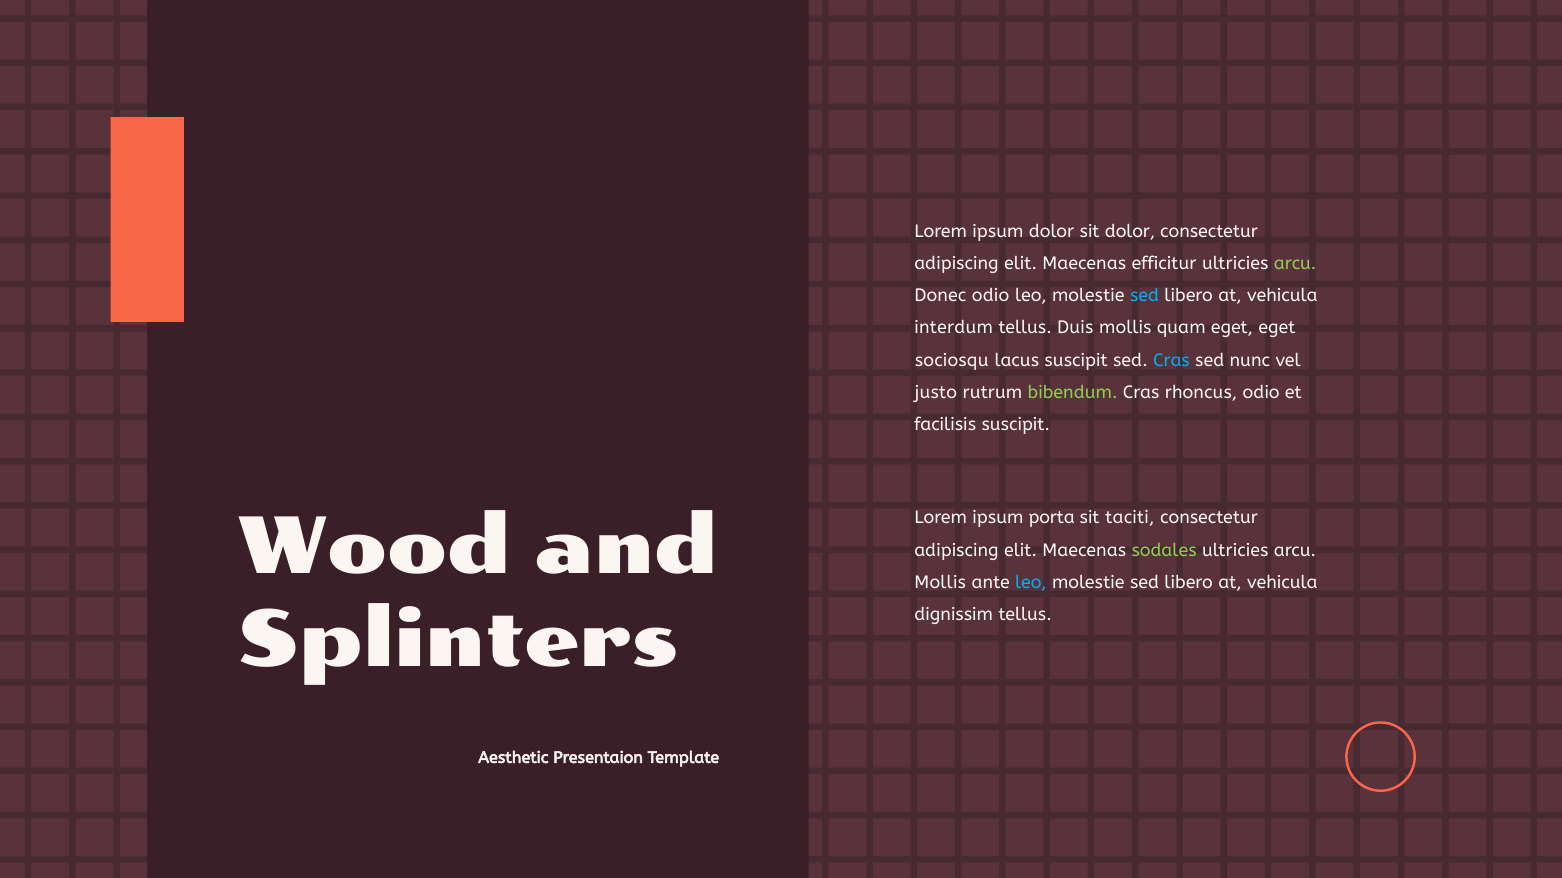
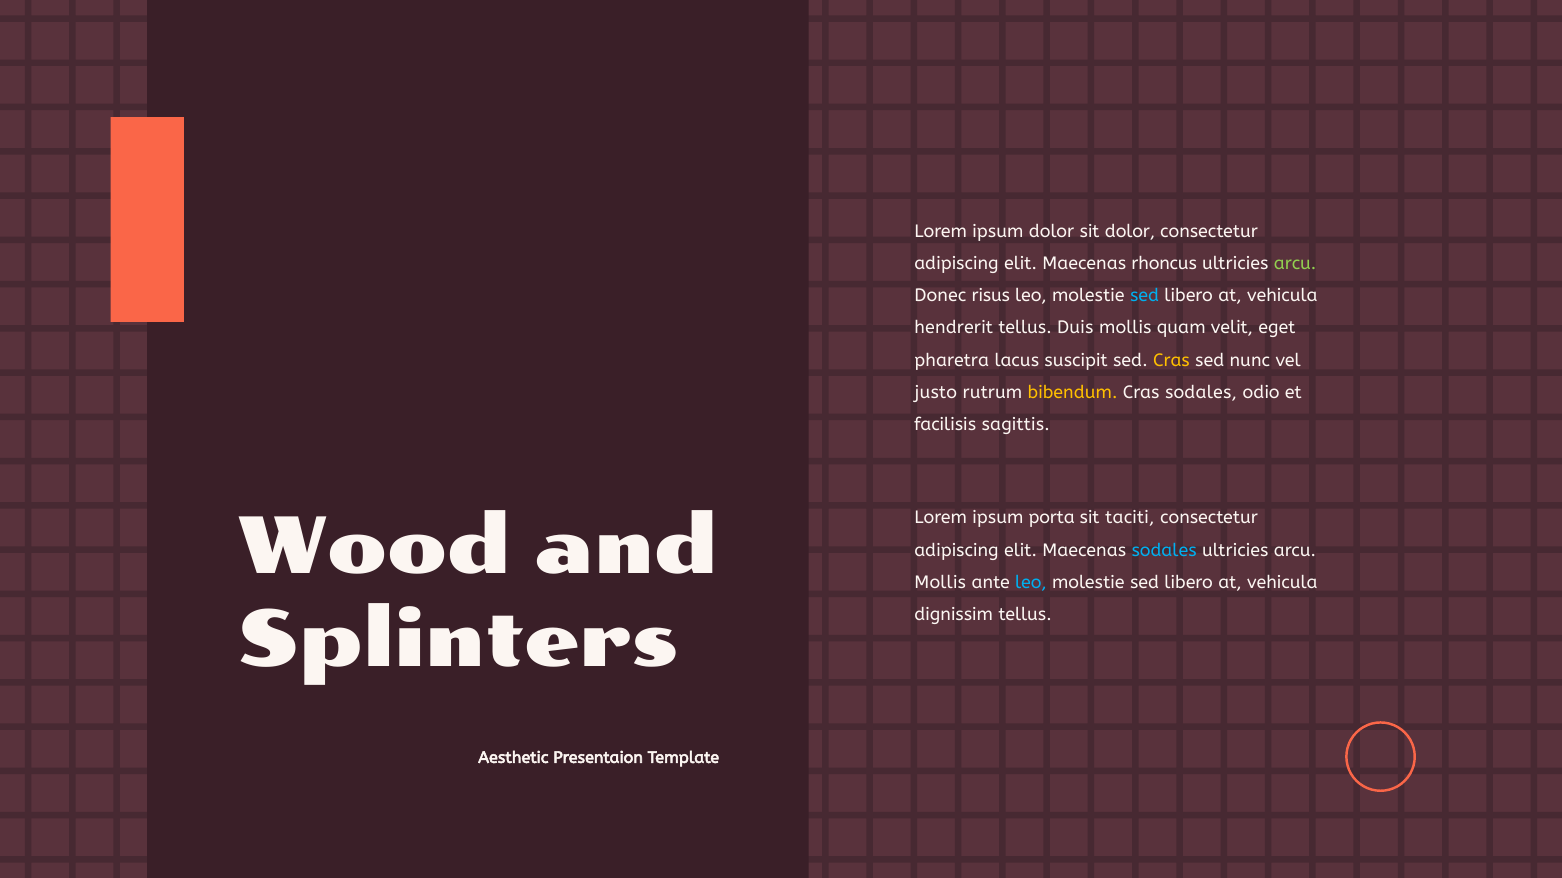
efficitur: efficitur -> rhoncus
Donec odio: odio -> risus
interdum: interdum -> hendrerit
quam eget: eget -> velit
sociosqu: sociosqu -> pharetra
Cras at (1171, 361) colour: light blue -> yellow
bibendum colour: light green -> yellow
Cras rhoncus: rhoncus -> sodales
facilisis suscipit: suscipit -> sagittis
sodales at (1164, 551) colour: light green -> light blue
